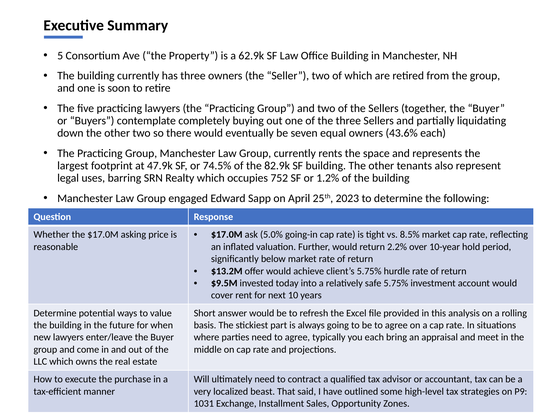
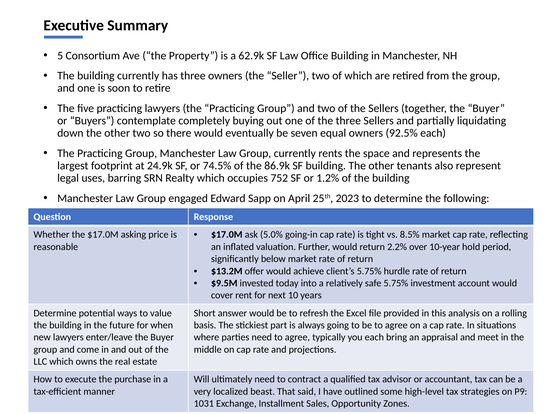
43.6%: 43.6% -> 92.5%
47.9k: 47.9k -> 24.9k
82.9k: 82.9k -> 86.9k
